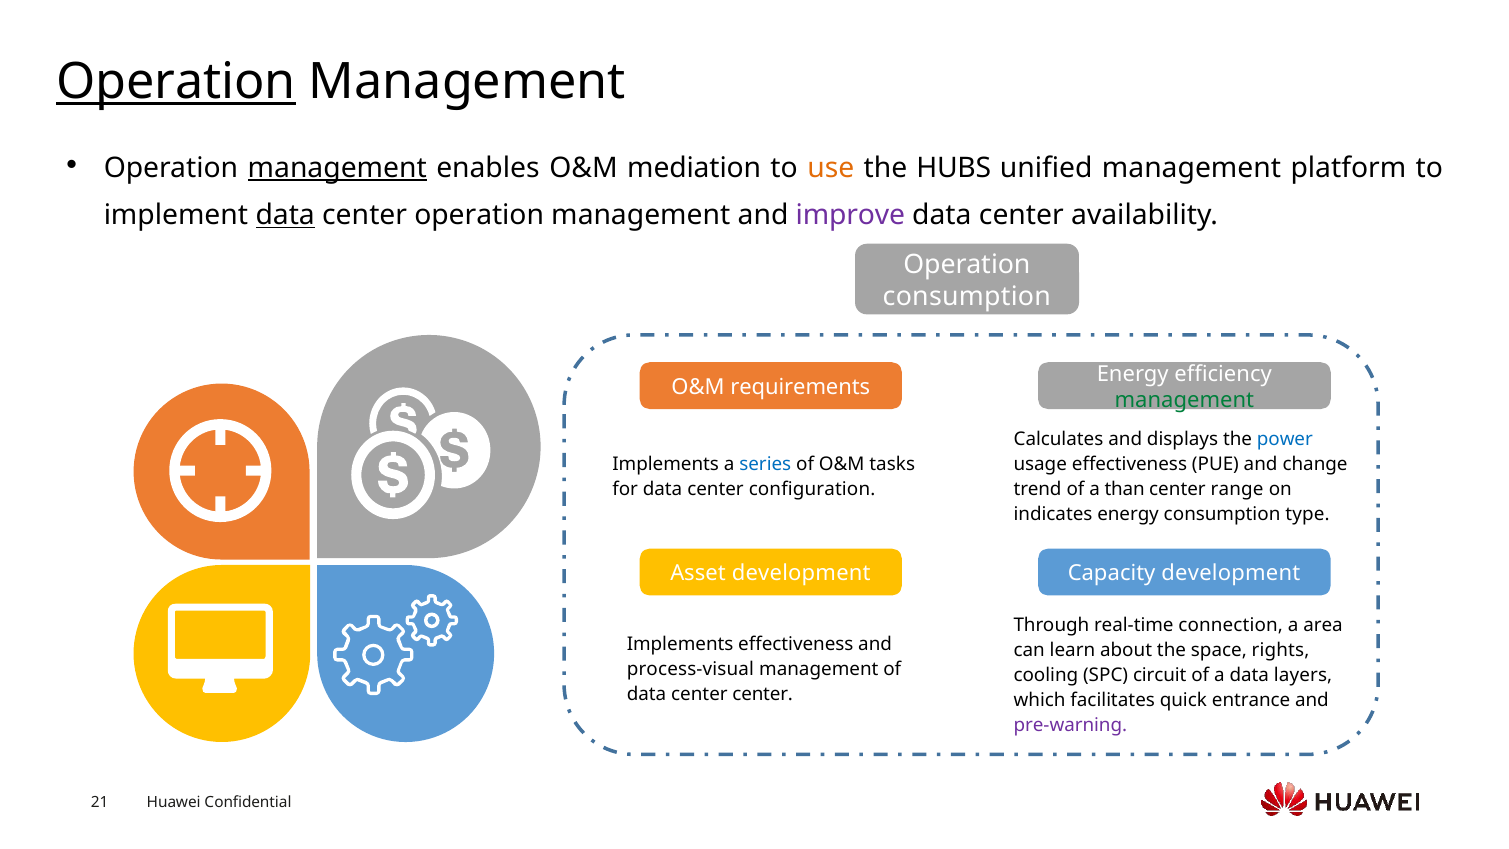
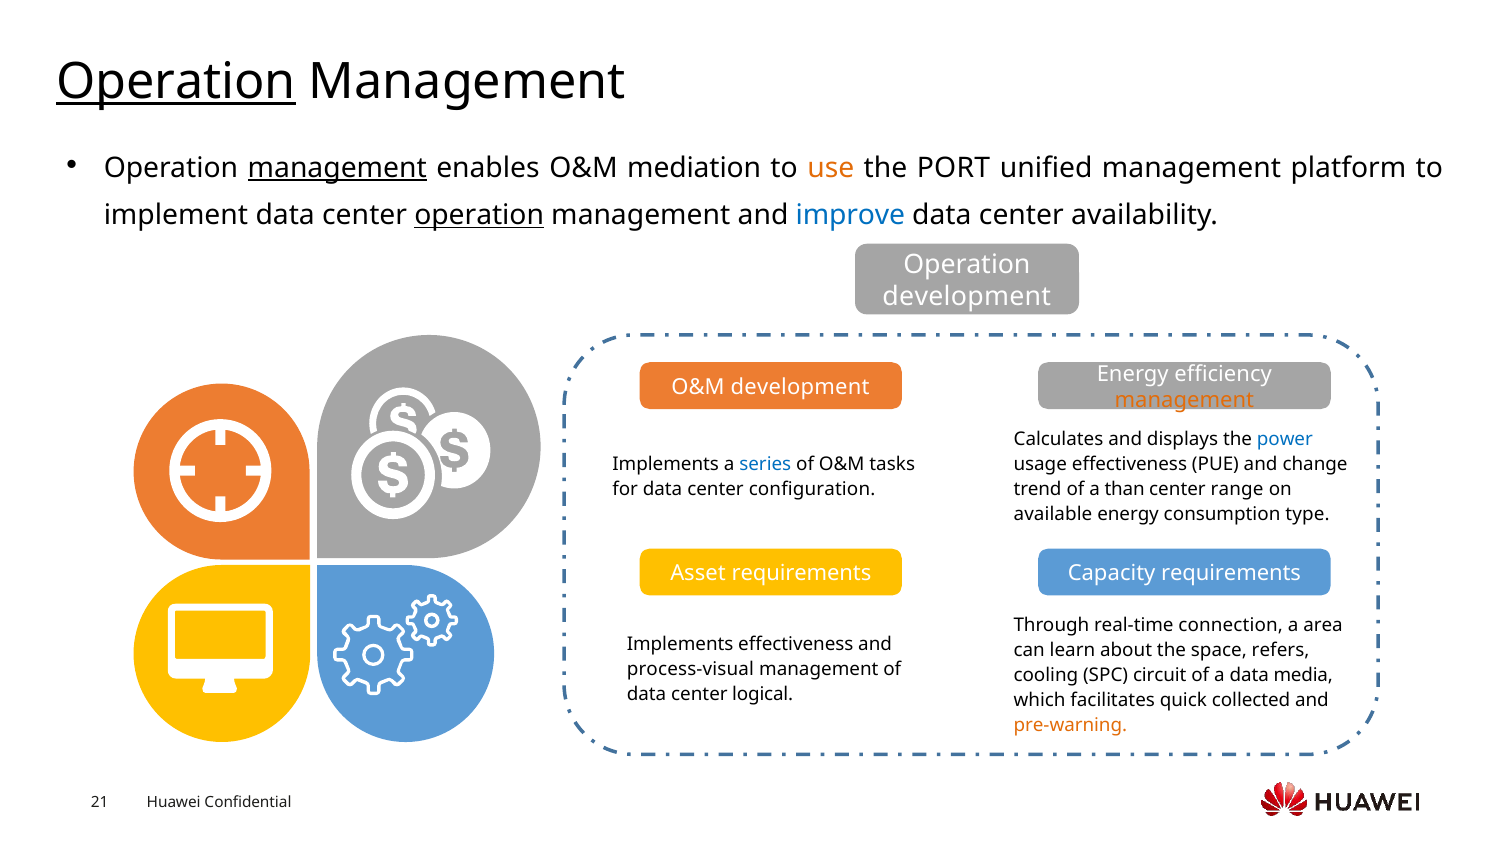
HUBS: HUBS -> PORT
data at (285, 215) underline: present -> none
operation at (479, 215) underline: none -> present
improve colour: purple -> blue
consumption at (967, 297): consumption -> development
O&M requirements: requirements -> development
management at (1184, 400) colour: green -> orange
indicates: indicates -> available
Asset development: development -> requirements
Capacity development: development -> requirements
rights: rights -> refers
layers: layers -> media
center center: center -> logical
entrance: entrance -> collected
pre-warning colour: purple -> orange
